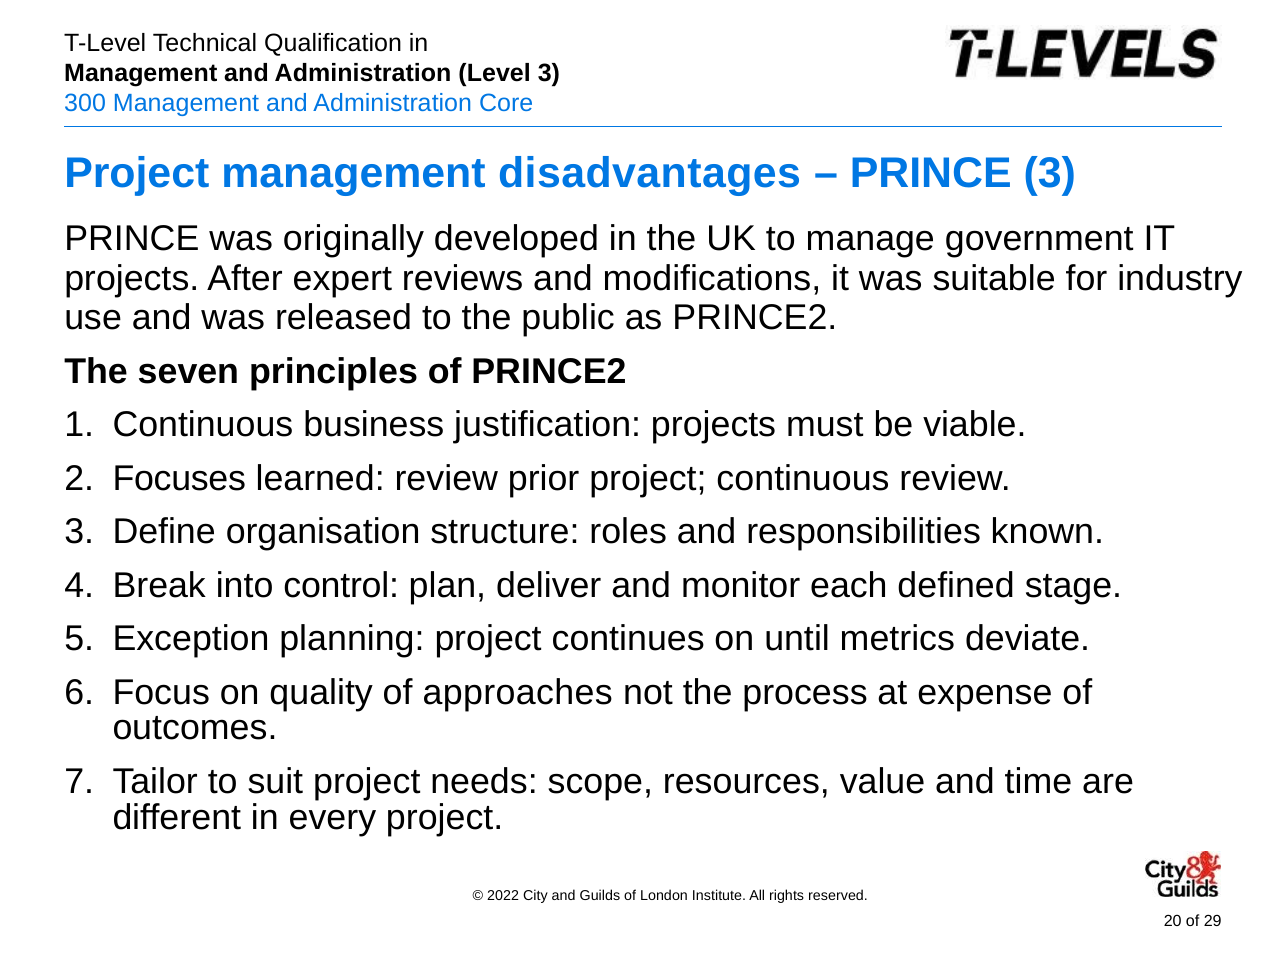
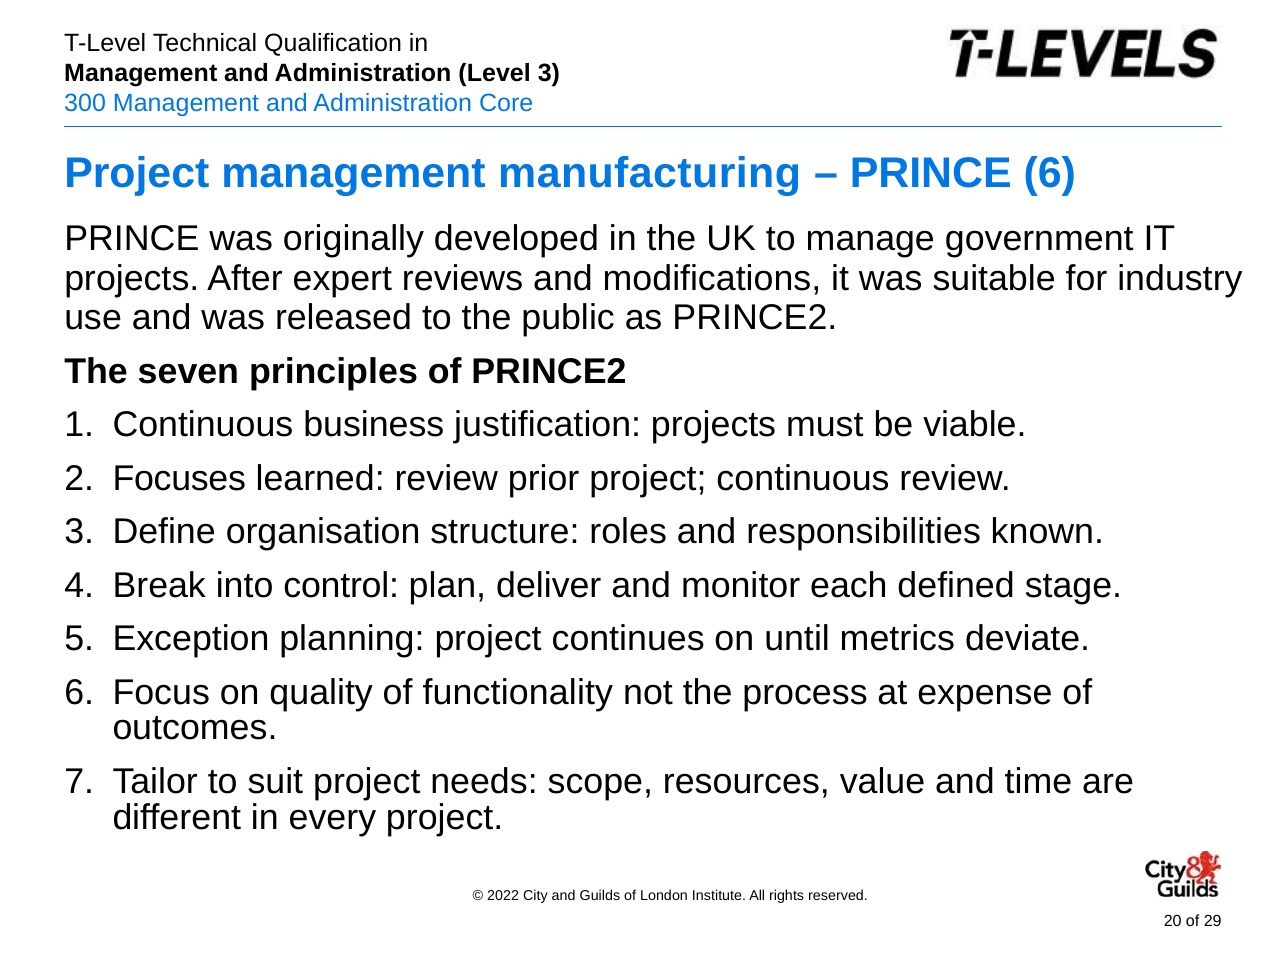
disadvantages: disadvantages -> manufacturing
PRINCE 3: 3 -> 6
approaches: approaches -> functionality
